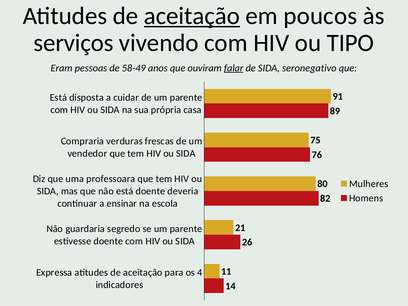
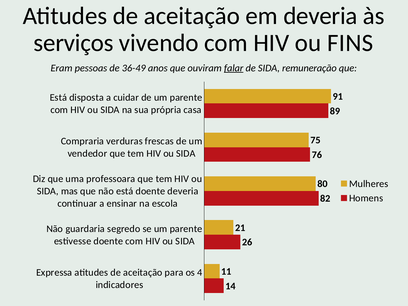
aceitação at (192, 16) underline: present -> none
em poucos: poucos -> deveria
TIPO: TIPO -> FINS
58-49: 58-49 -> 36-49
seronegativo: seronegativo -> remuneração
